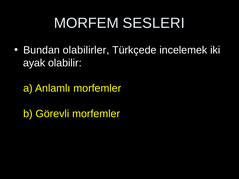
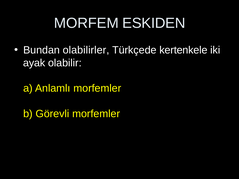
SESLERI: SESLERI -> ESKIDEN
incelemek: incelemek -> kertenkele
